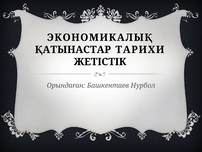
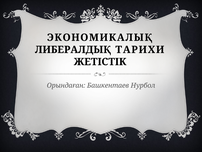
ҚАТЫНАСТАР: ҚАТЫНАСТАР -> ЛИБЕРАЛДЫҚ
